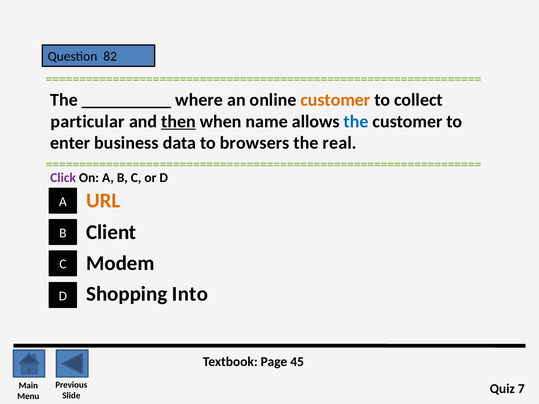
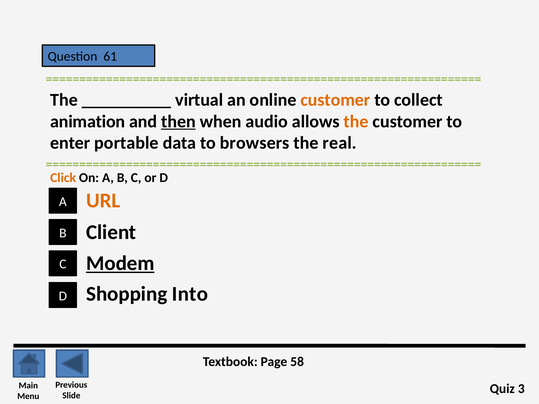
82: 82 -> 61
where: where -> virtual
particular: particular -> animation
name: name -> audio
the at (356, 122) colour: blue -> orange
business: business -> portable
Click colour: purple -> orange
Modem underline: none -> present
45: 45 -> 58
7: 7 -> 3
